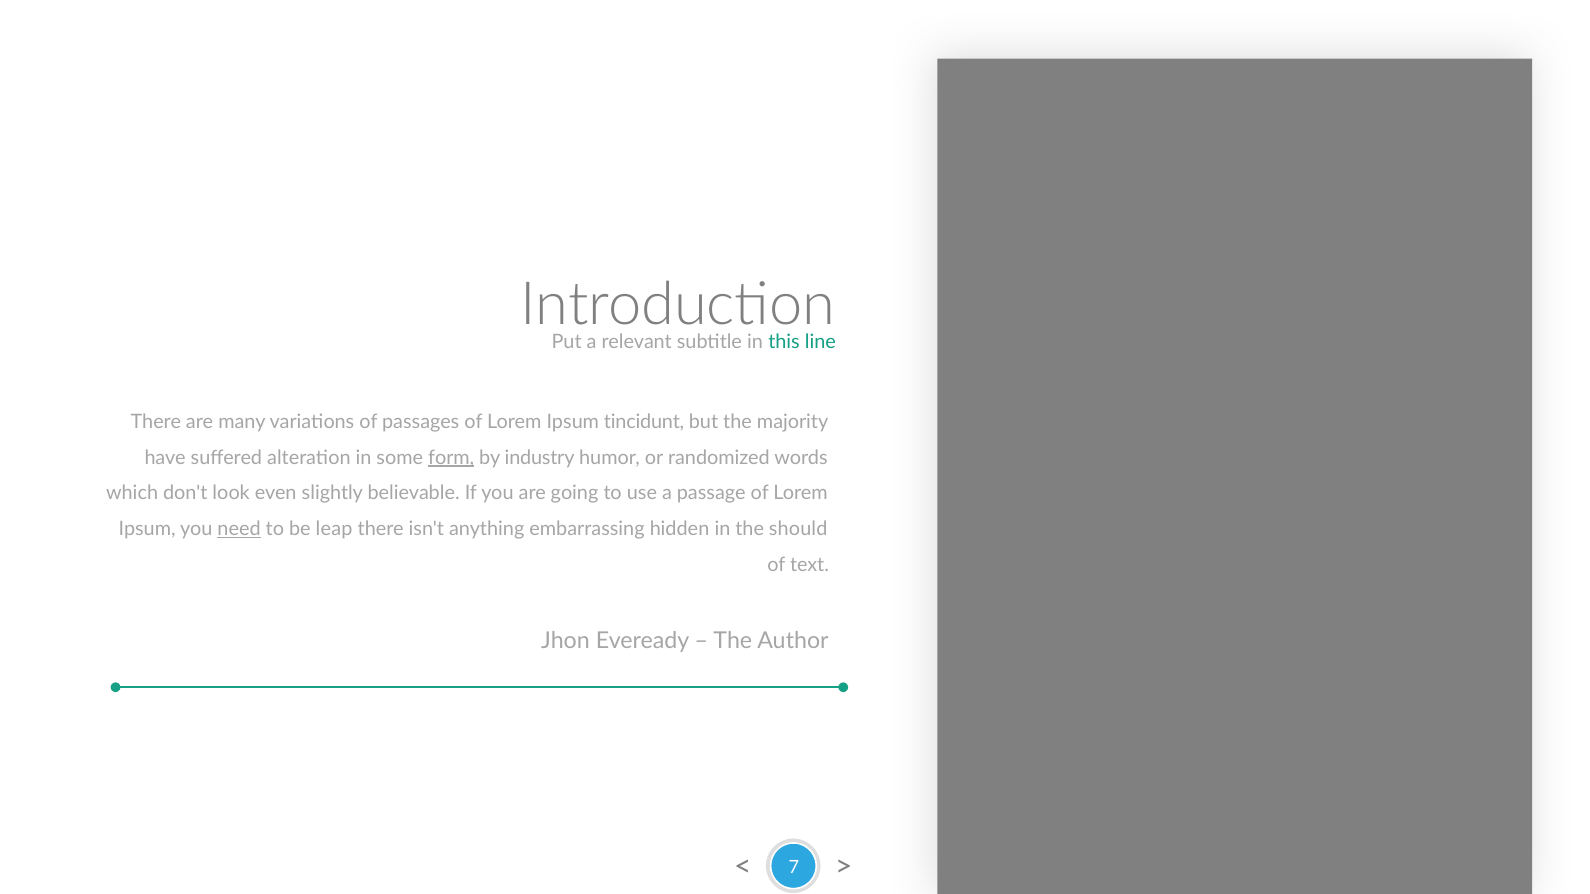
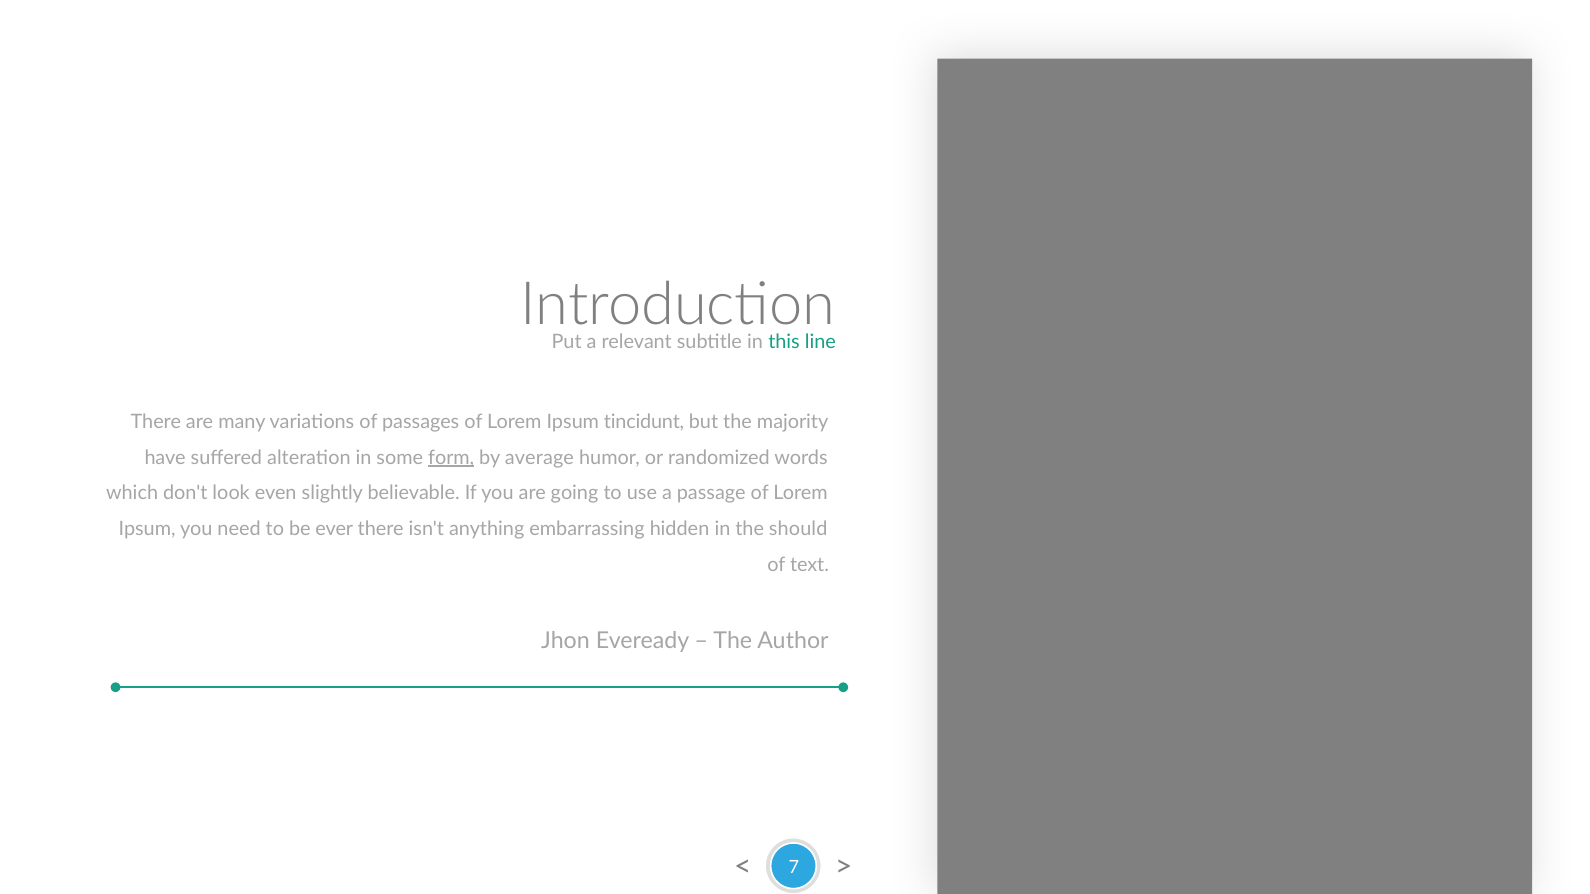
industry: industry -> average
need underline: present -> none
leap: leap -> ever
